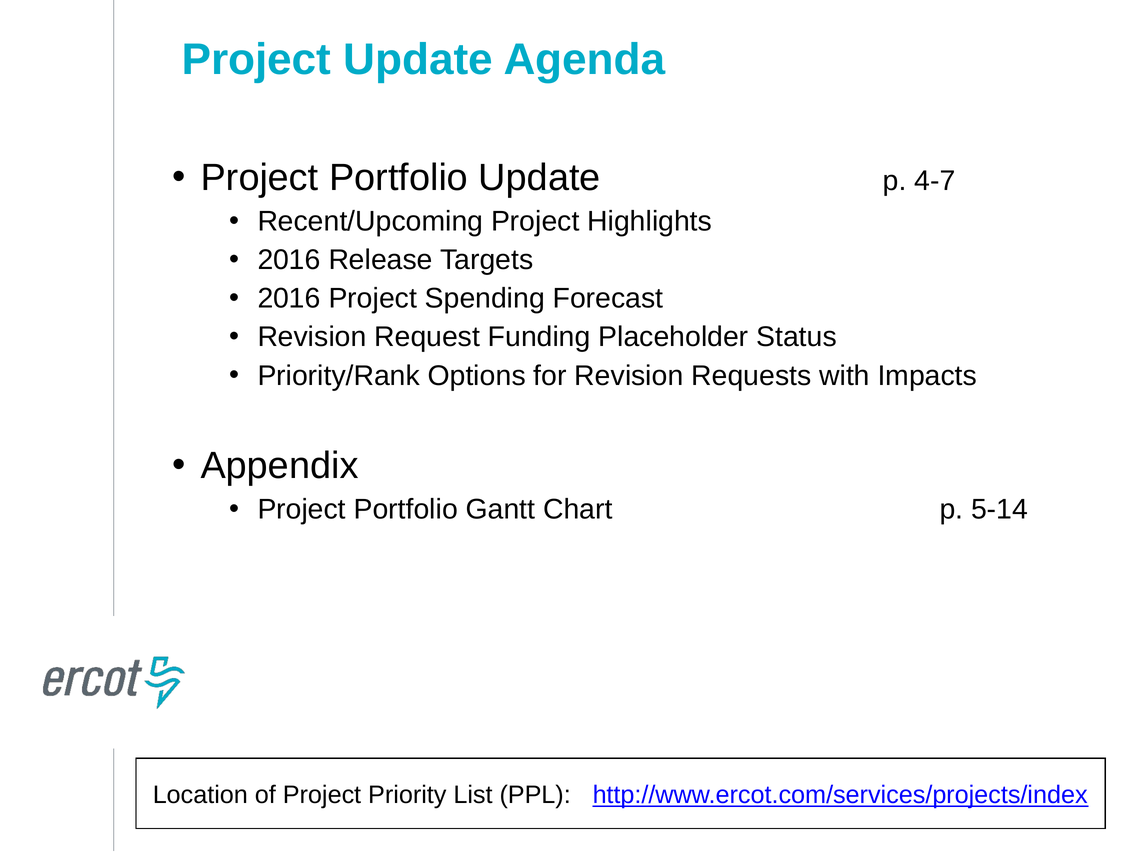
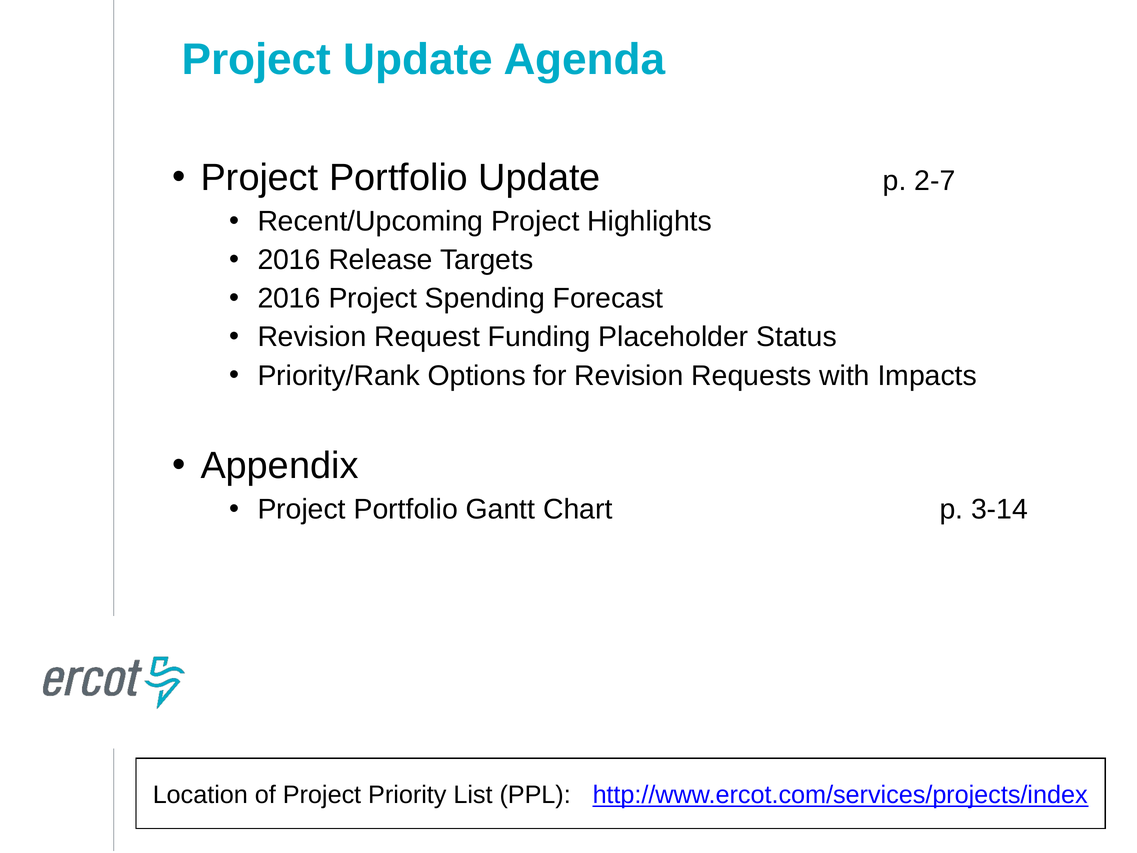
4-7: 4-7 -> 2-7
5-14: 5-14 -> 3-14
